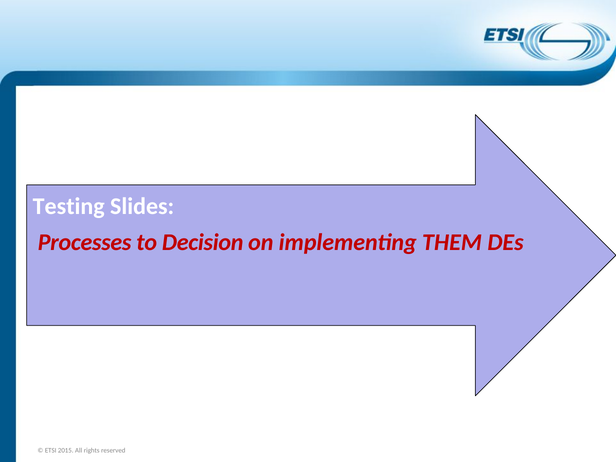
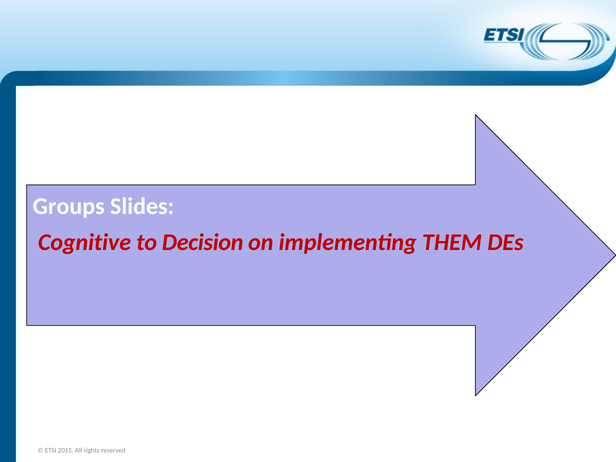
Testing: Testing -> Groups
Processes: Processes -> Cognitive
